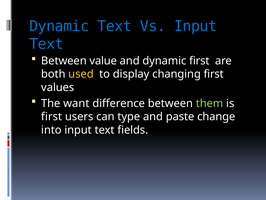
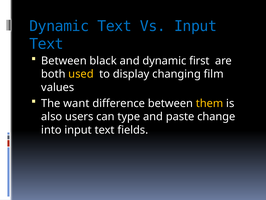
value: value -> black
changing first: first -> film
them colour: light green -> yellow
first at (52, 116): first -> also
